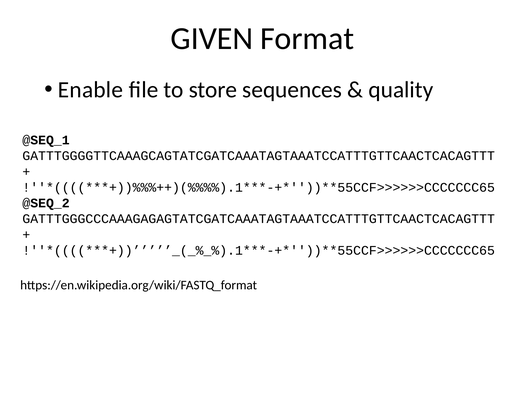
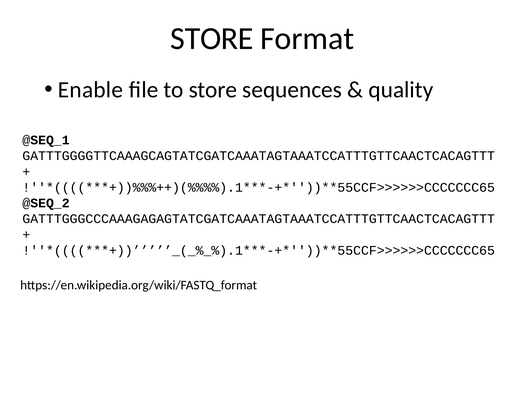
GIVEN at (212, 39): GIVEN -> STORE
